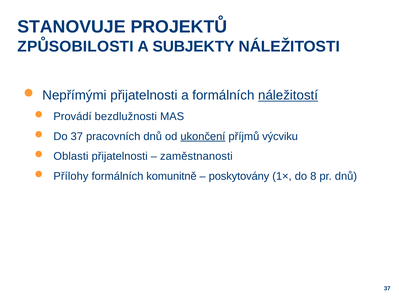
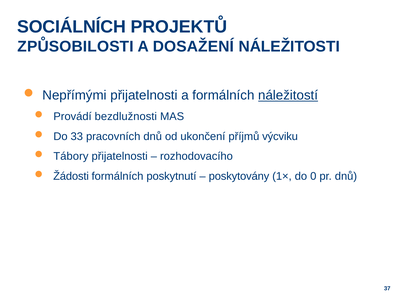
STANOVUJE: STANOVUJE -> SOCIÁLNÍCH
SUBJEKTY: SUBJEKTY -> DOSAŽENÍ
Do 37: 37 -> 33
ukončení underline: present -> none
Oblasti: Oblasti -> Tábory
zaměstnanosti: zaměstnanosti -> rozhodovacího
Přílohy: Přílohy -> Žádosti
komunitně: komunitně -> poskytnutí
8: 8 -> 0
